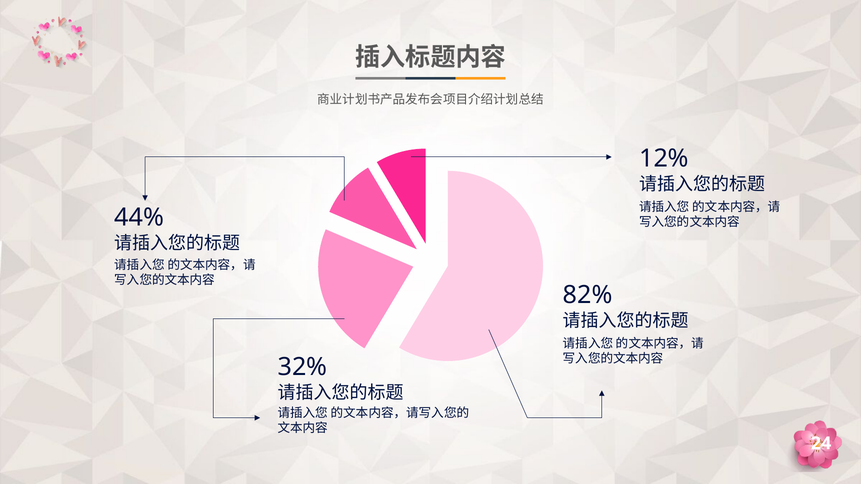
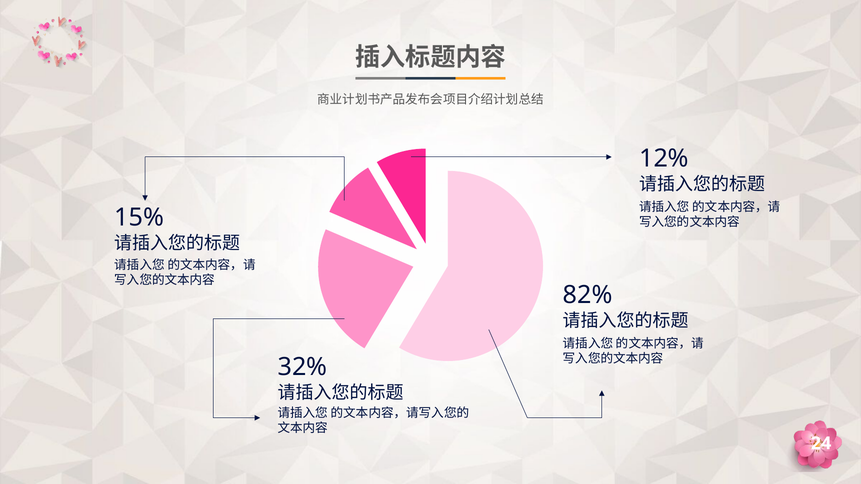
44%: 44% -> 15%
